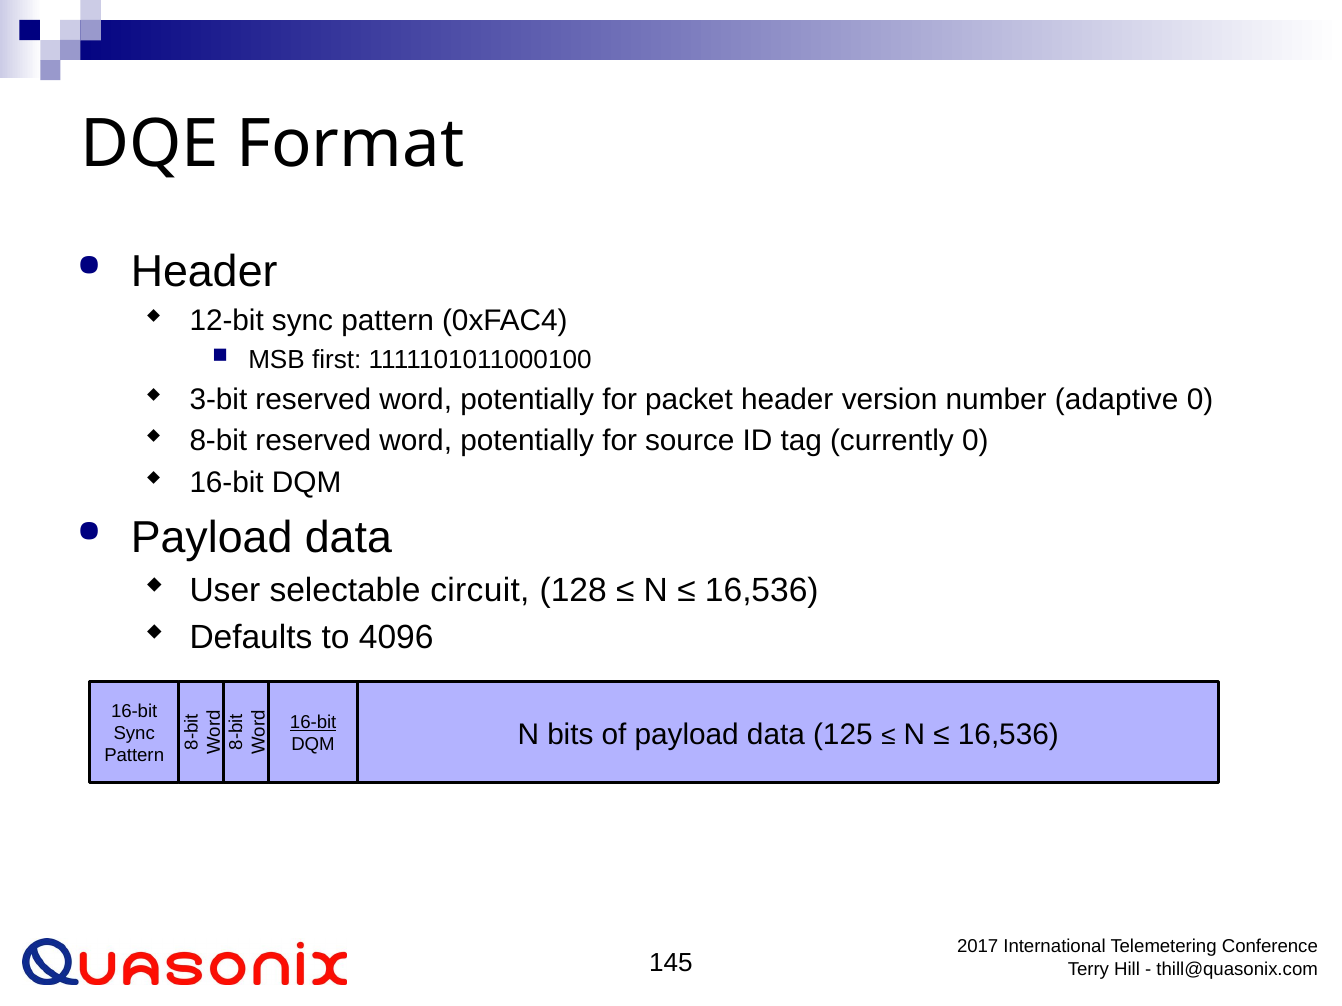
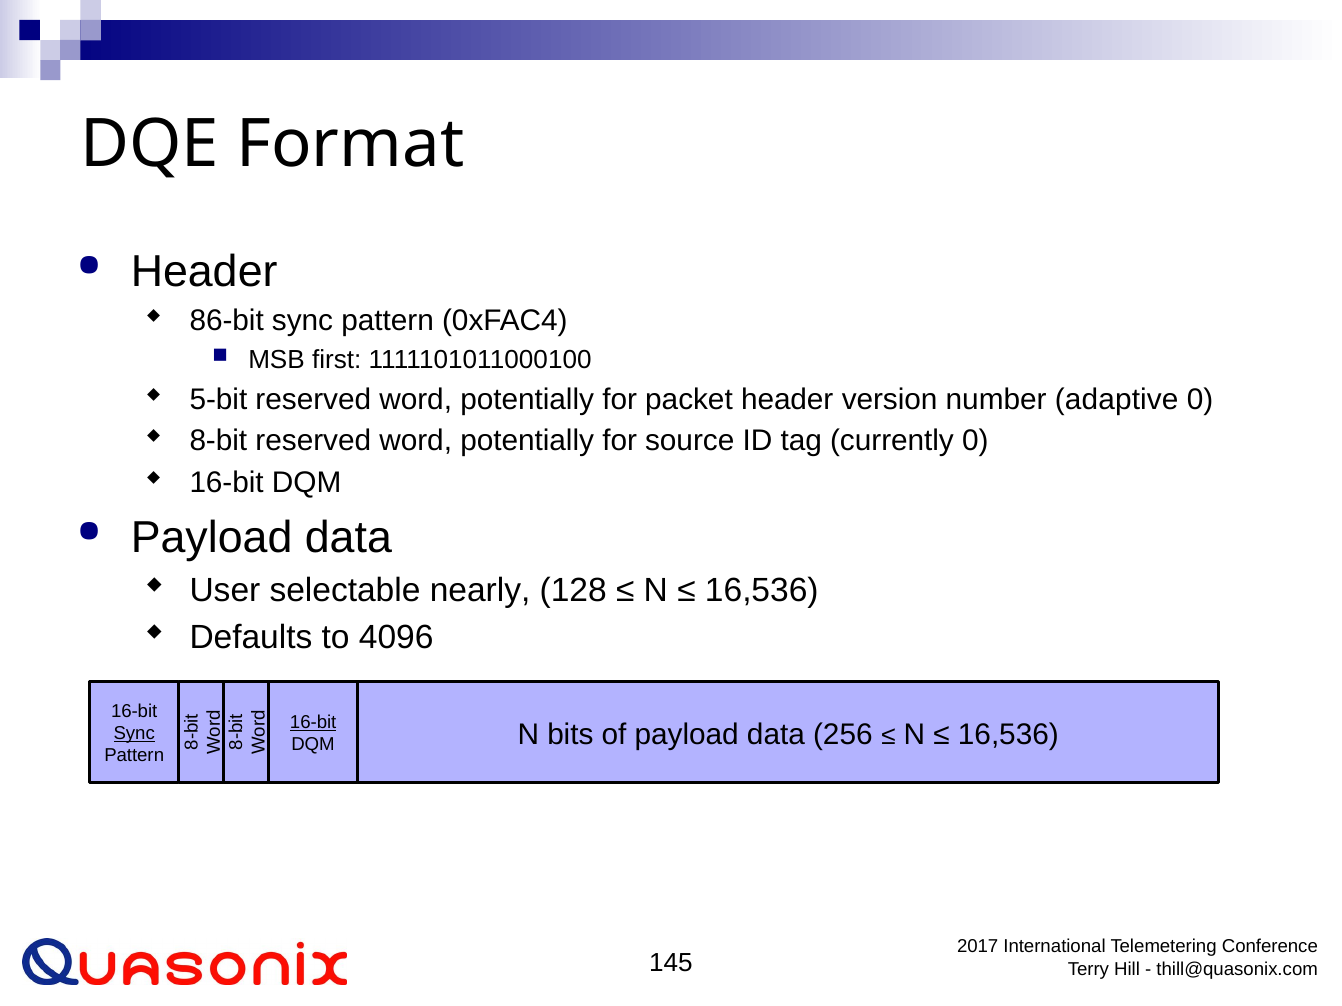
12-bit: 12-bit -> 86-bit
3-bit: 3-bit -> 5-bit
circuit: circuit -> nearly
Sync at (134, 734) underline: none -> present
125: 125 -> 256
